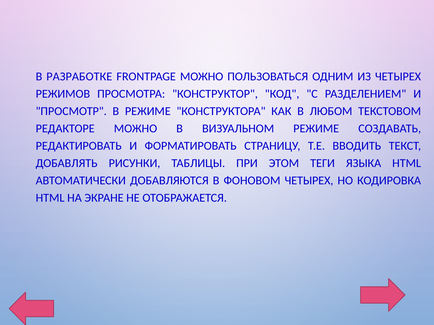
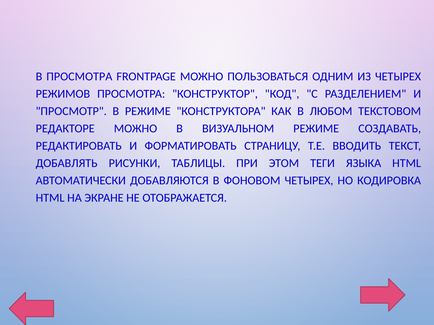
В РАЗРАБОТКЕ: РАЗРАБОТКЕ -> ПРОСМОТРА
